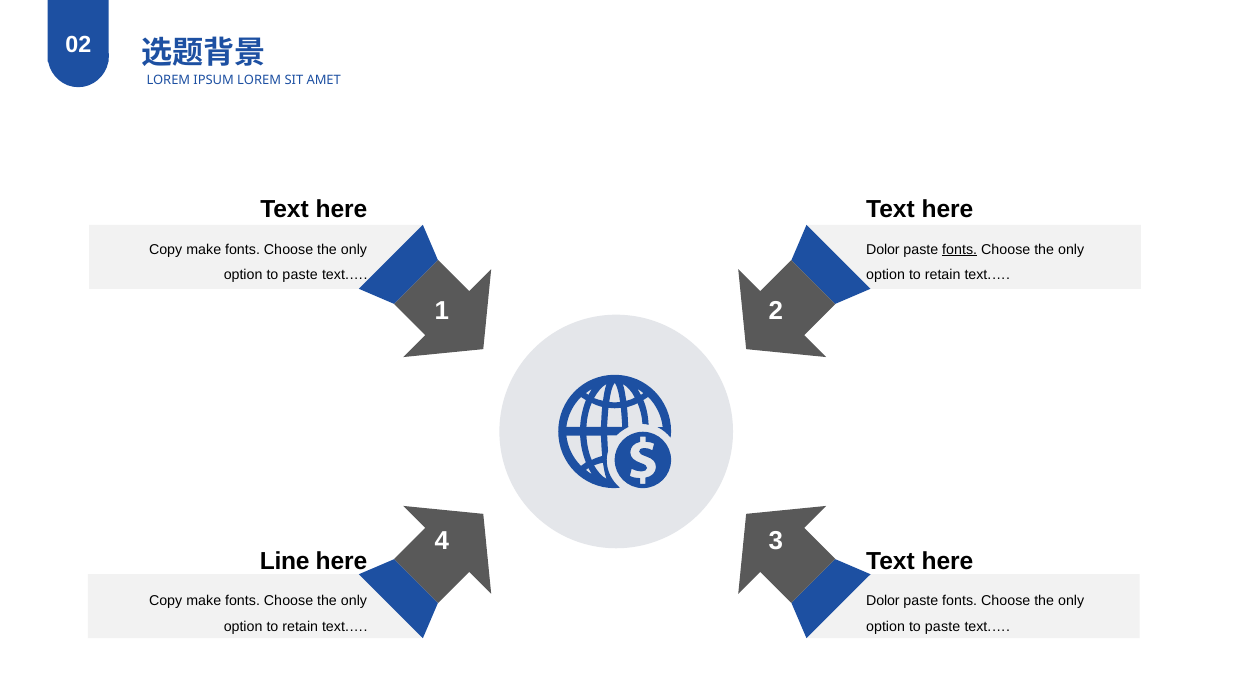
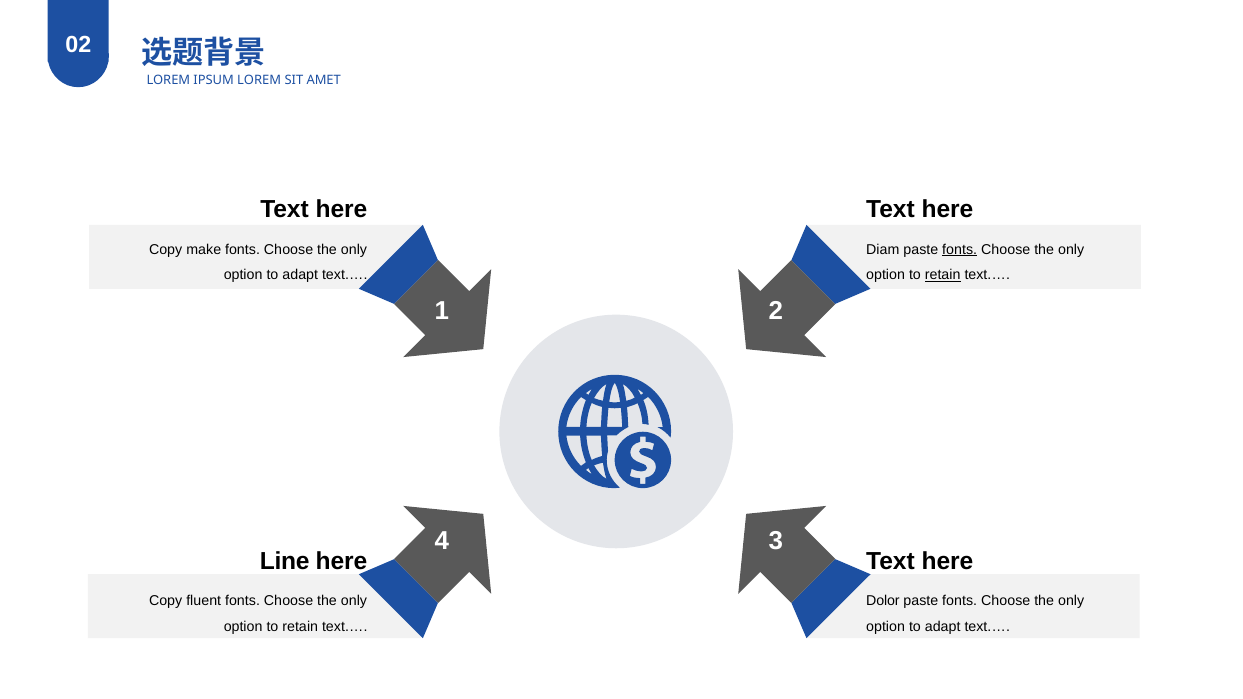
Dolor at (883, 250): Dolor -> Diam
paste at (300, 275): paste -> adapt
retain at (943, 275) underline: none -> present
make at (204, 601): make -> fluent
paste at (943, 627): paste -> adapt
